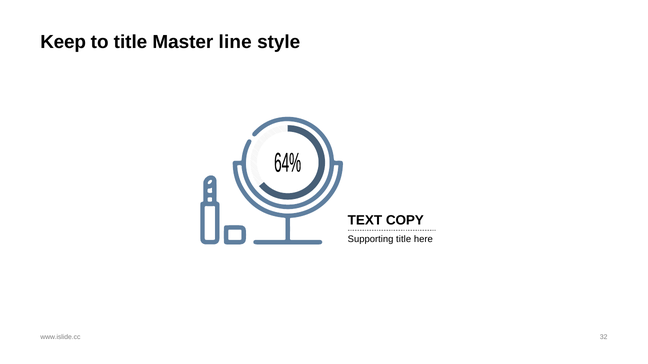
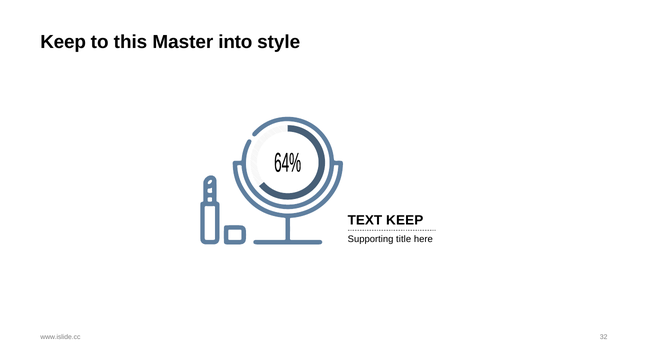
to title: title -> this
line: line -> into
TEXT COPY: COPY -> KEEP
